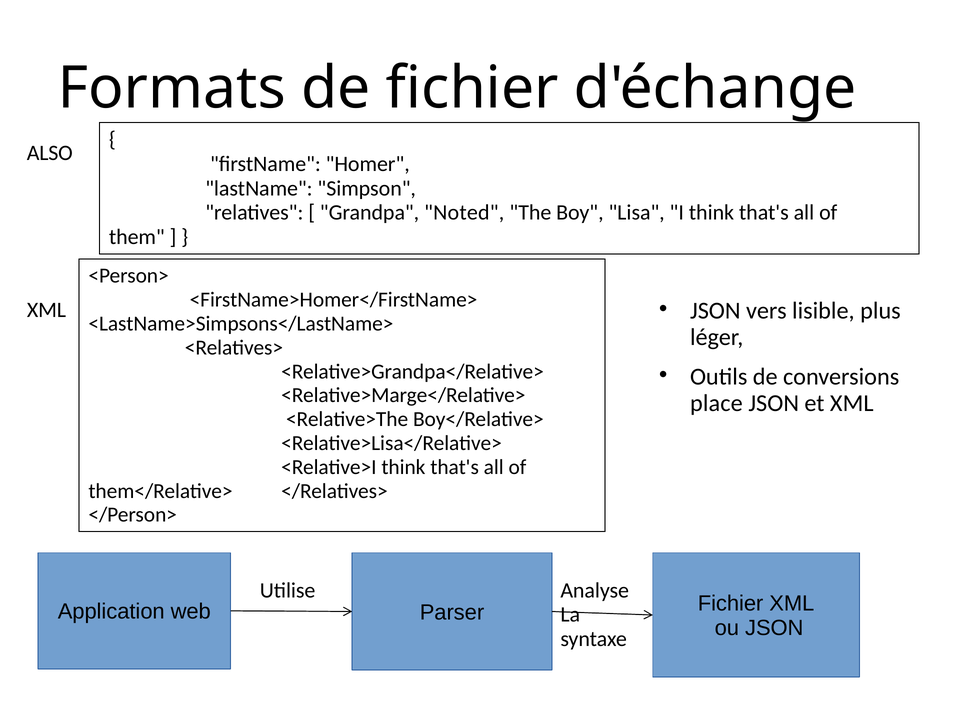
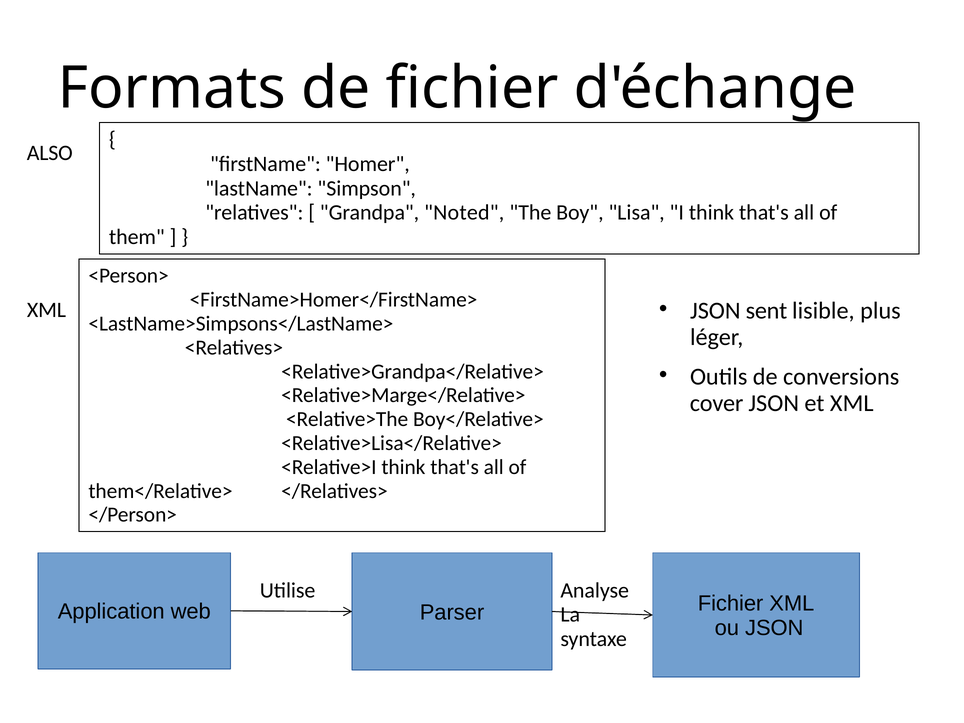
vers: vers -> sent
place: place -> cover
